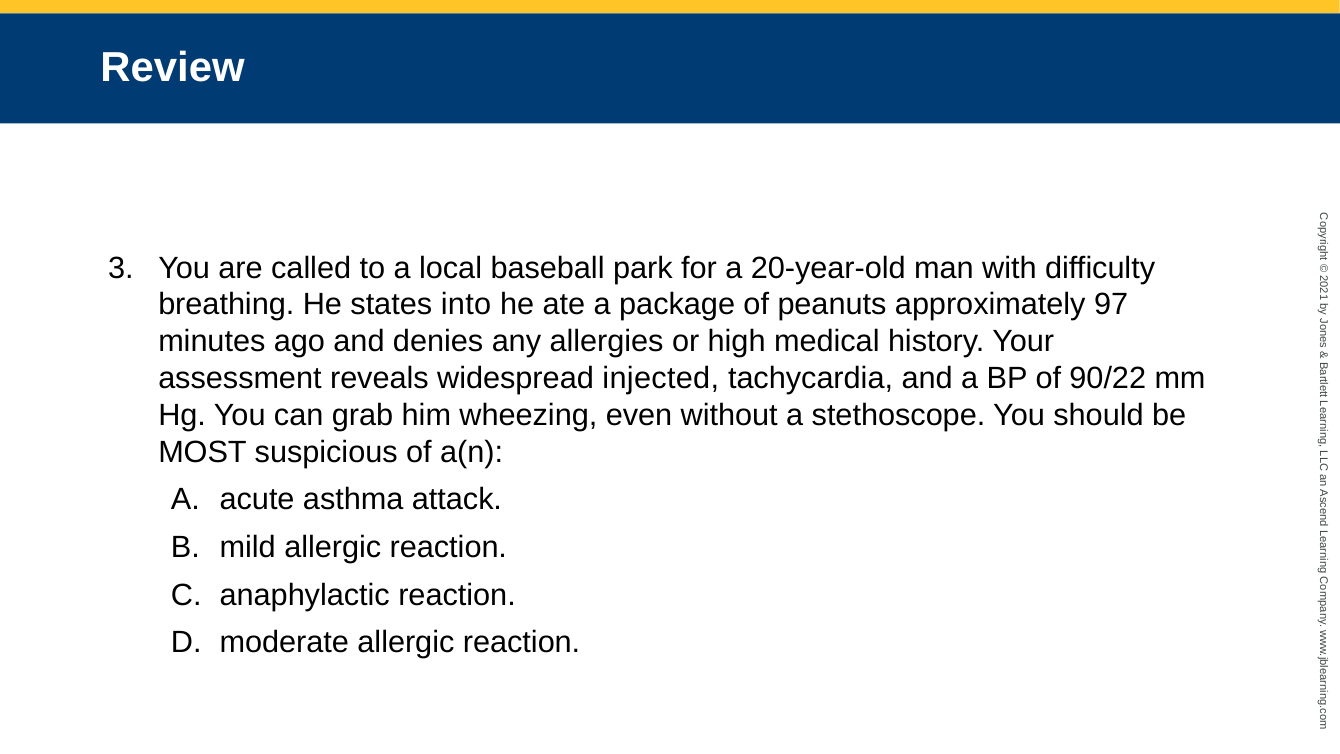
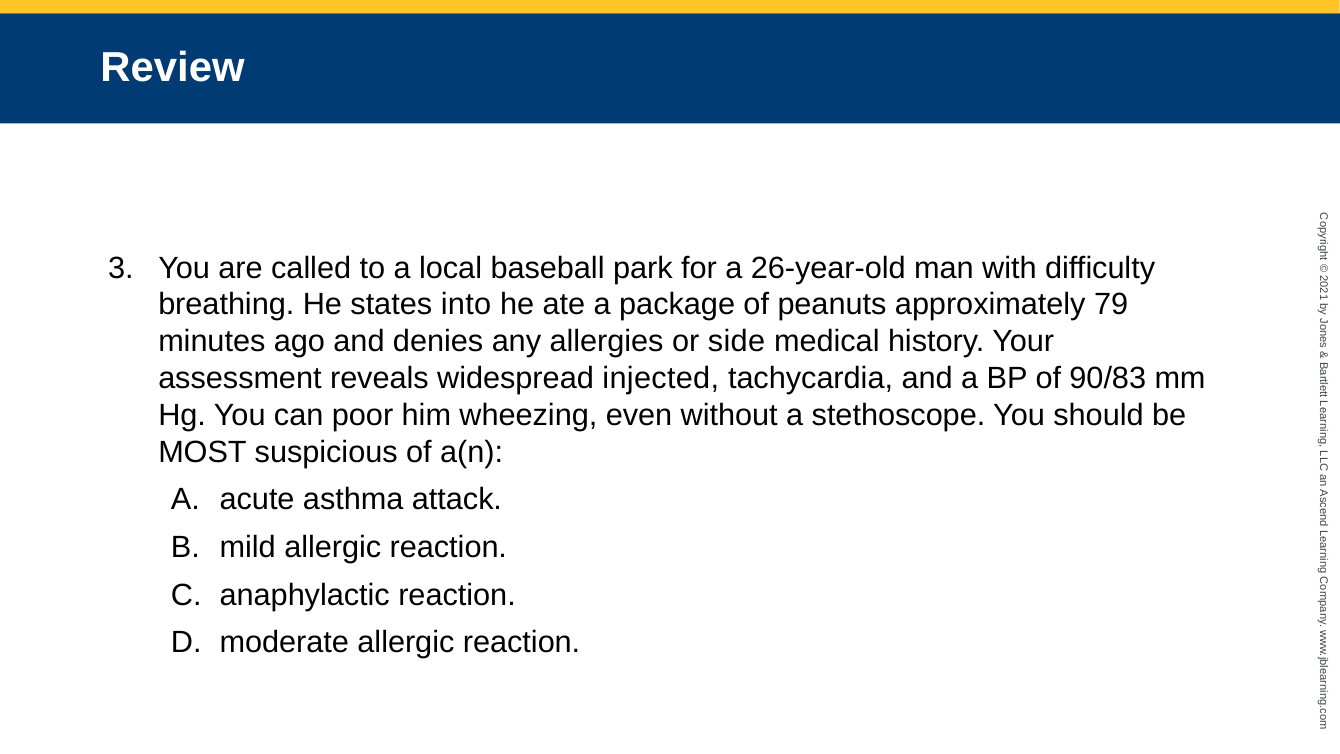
20-year-old: 20-year-old -> 26-year-old
97: 97 -> 79
high: high -> side
90/22: 90/22 -> 90/83
grab: grab -> poor
